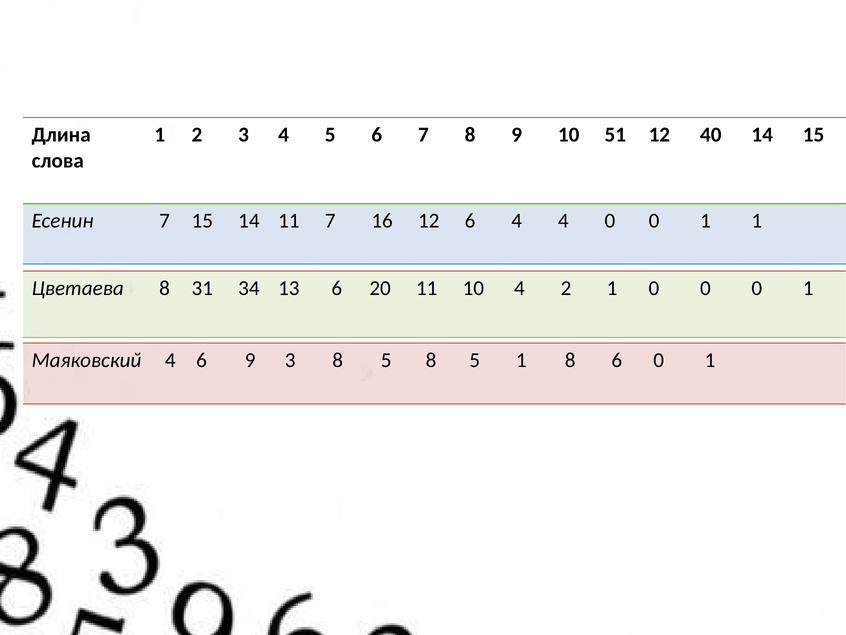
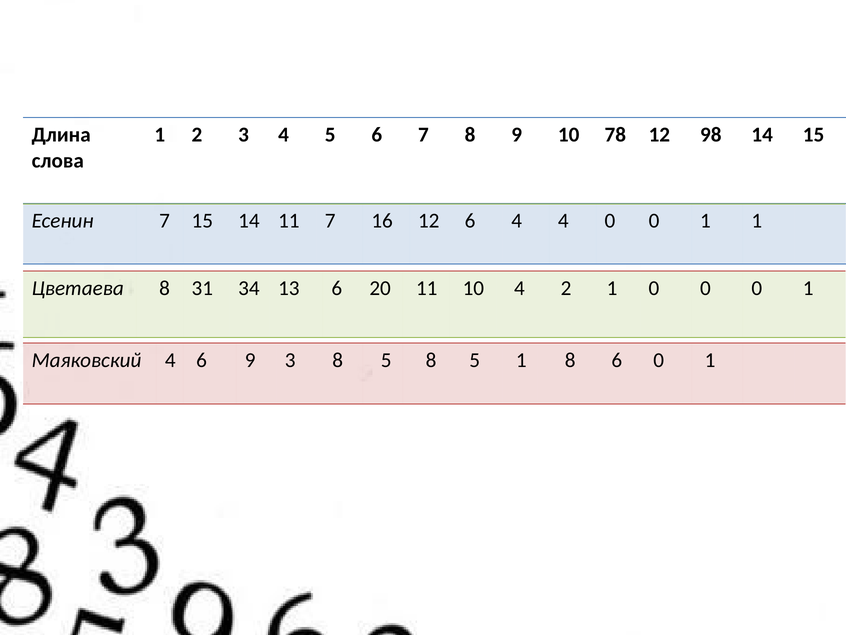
51: 51 -> 78
40: 40 -> 98
